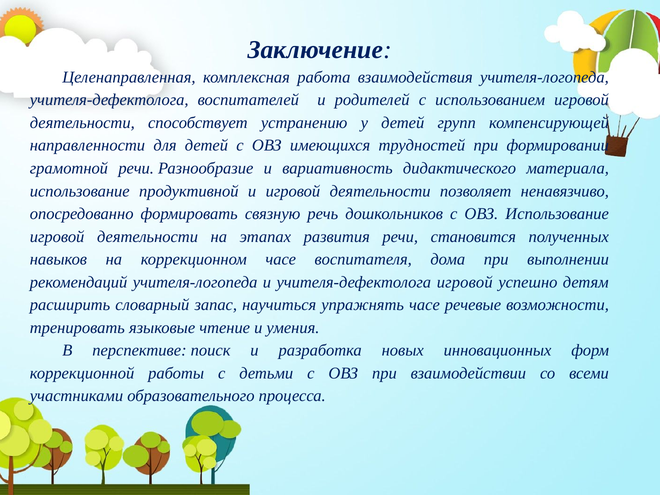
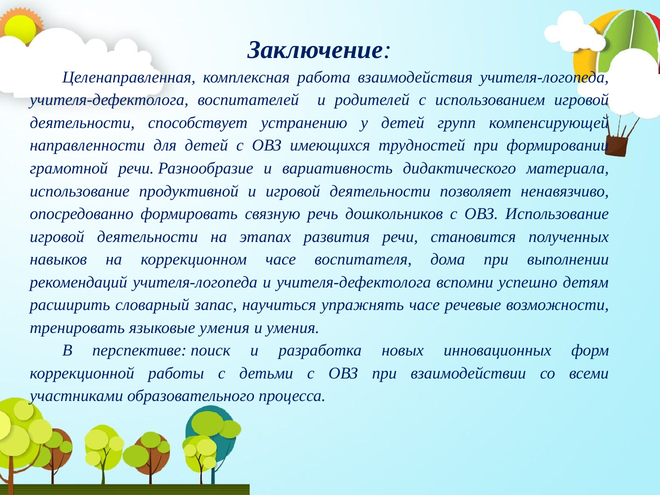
учителя-дефектолога игровой: игровой -> вспомни
языковые чтение: чтение -> умения
